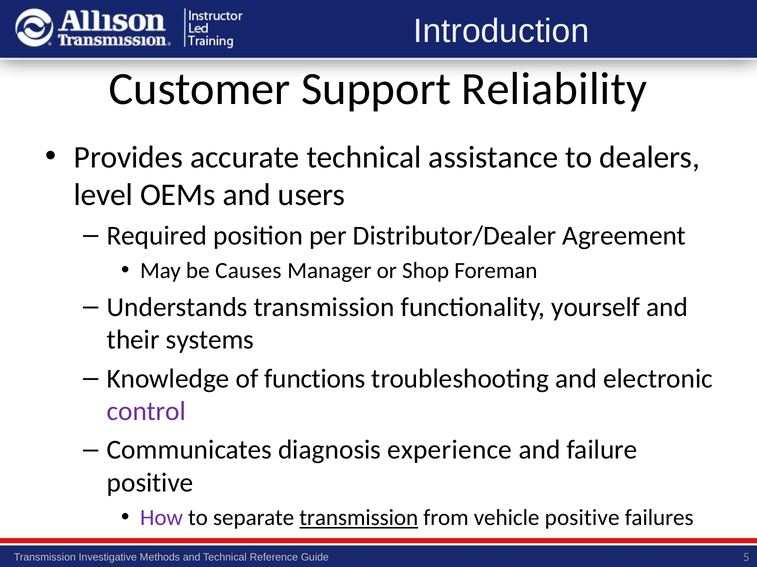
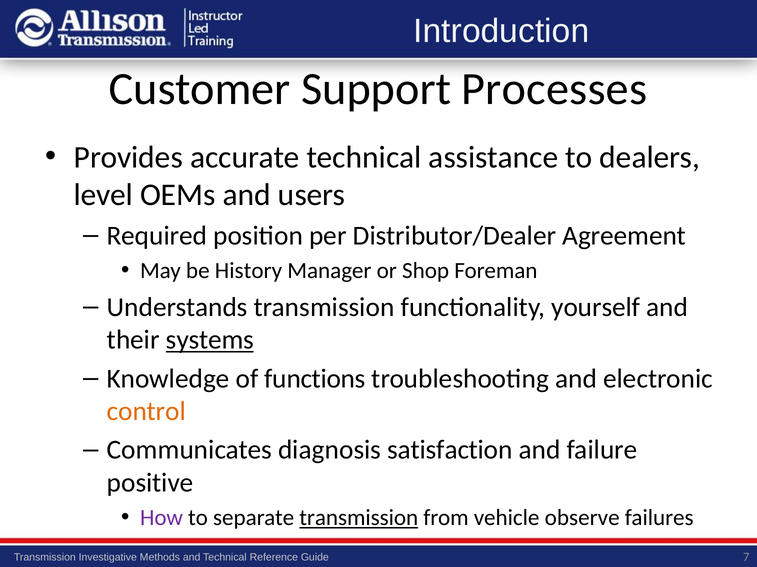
Reliability: Reliability -> Processes
Causes: Causes -> History
systems underline: none -> present
control colour: purple -> orange
experience: experience -> satisfaction
vehicle positive: positive -> observe
5: 5 -> 7
